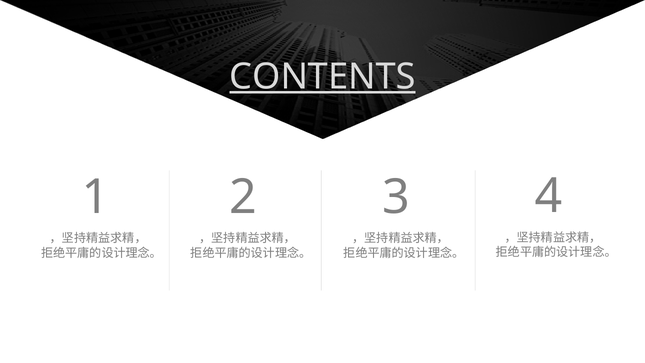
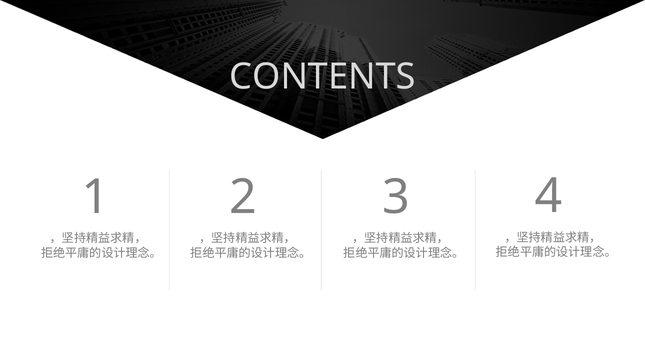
CONTENTS underline: present -> none
